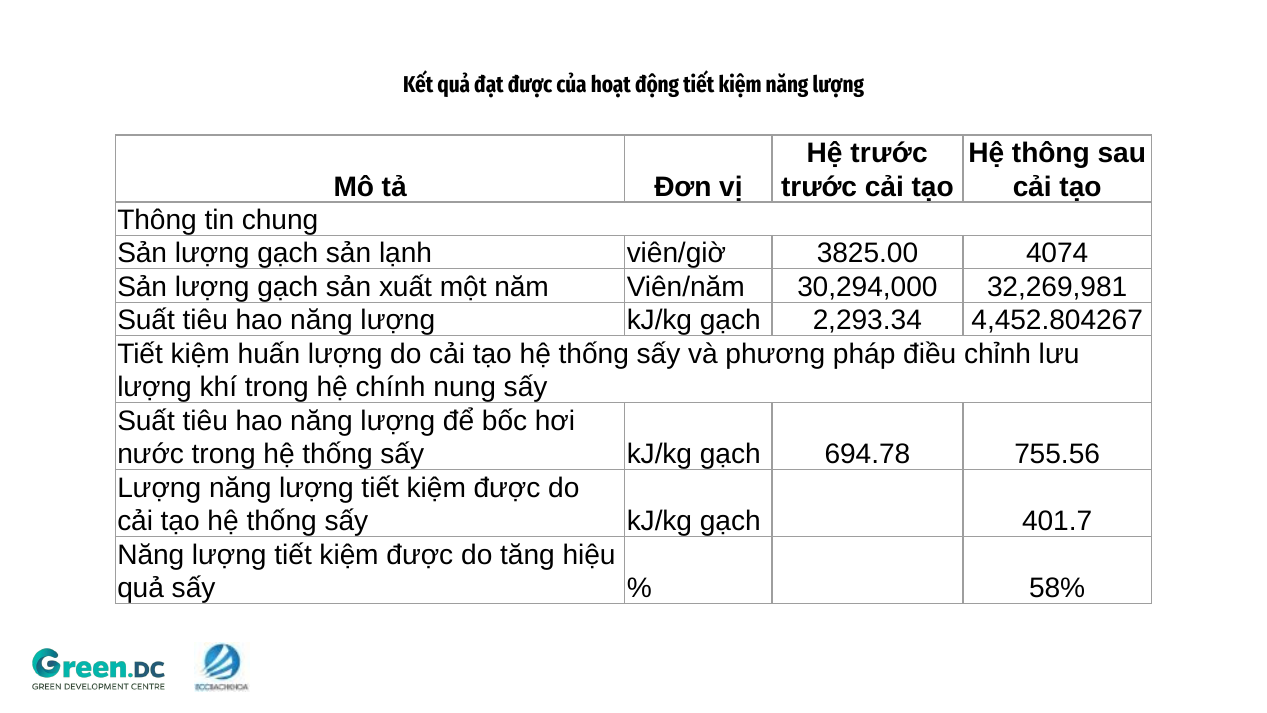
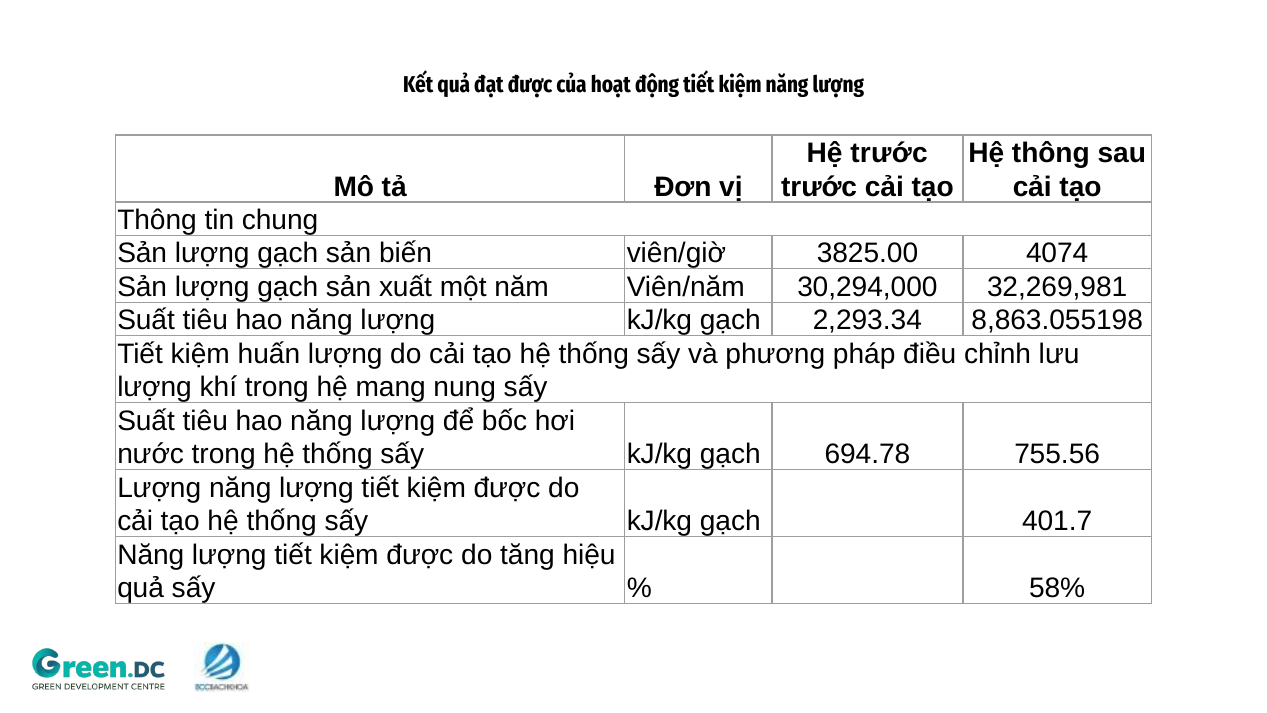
lạnh: lạnh -> biến
4,452.804267: 4,452.804267 -> 8,863.055198
chính: chính -> mang
